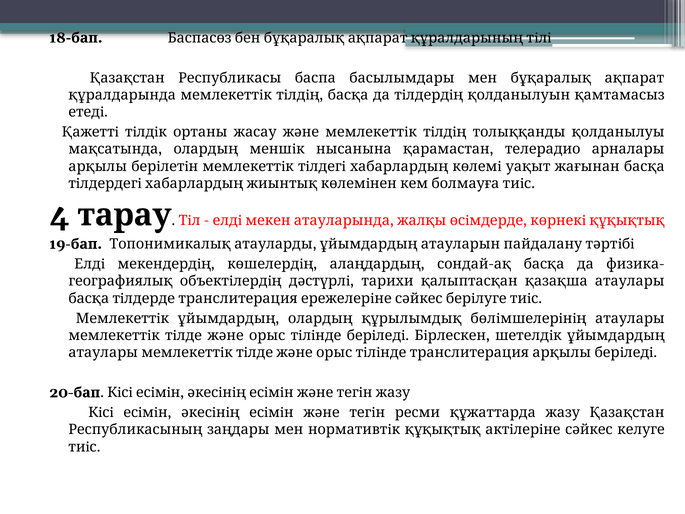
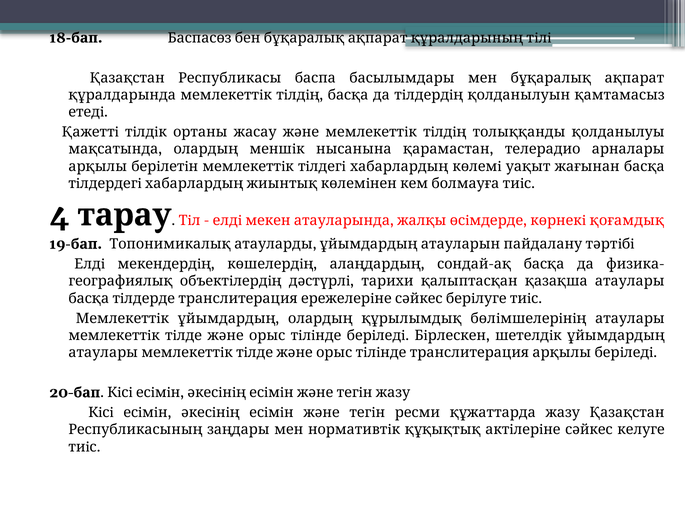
көрнекi құқықтық: құқықтық -> қоғамдық
